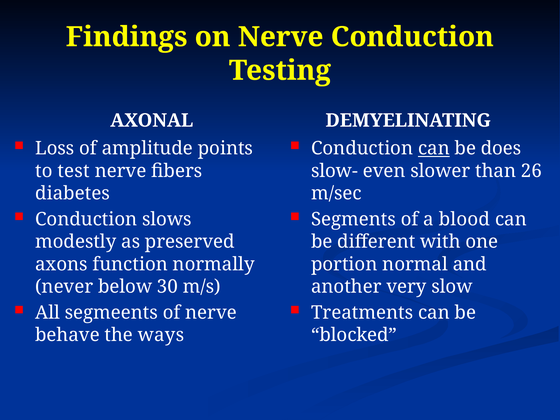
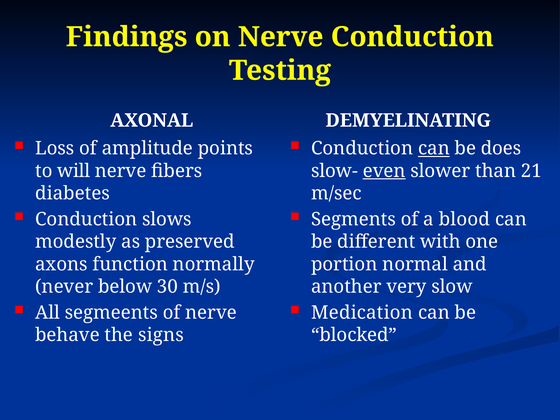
test: test -> will
even underline: none -> present
26: 26 -> 21
Treatments: Treatments -> Medication
ways: ways -> signs
